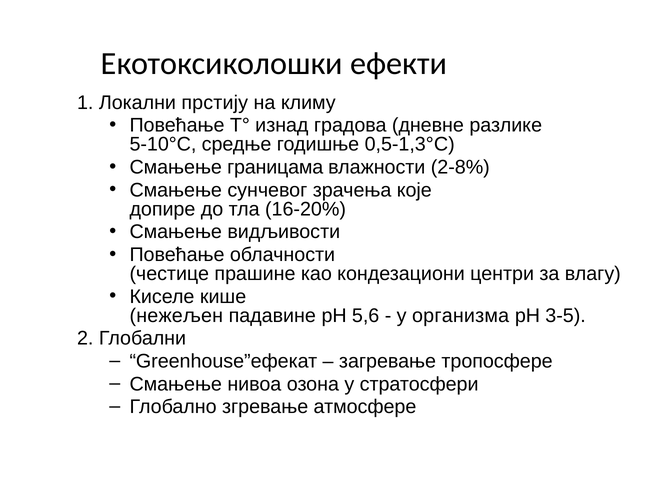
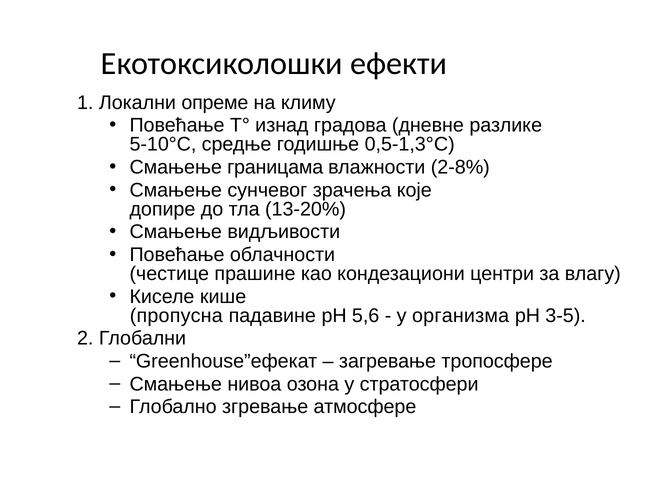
прстију: прстију -> опреме
16-20%: 16-20% -> 13-20%
нежељен: нежељен -> пропусна
